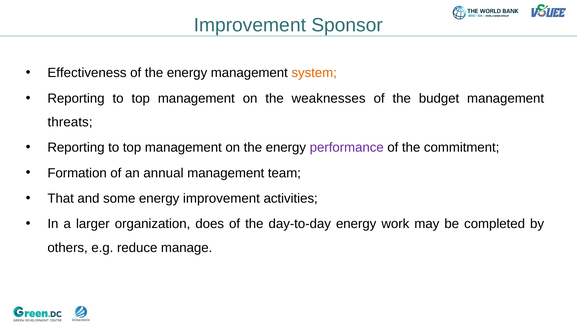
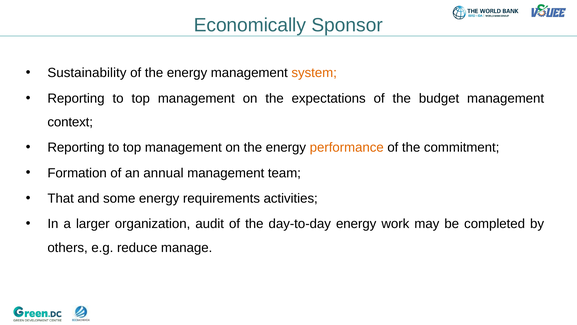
Improvement at (250, 25): Improvement -> Economically
Effectiveness: Effectiveness -> Sustainability
weaknesses: weaknesses -> expectations
threats: threats -> context
performance colour: purple -> orange
energy improvement: improvement -> requirements
does: does -> audit
